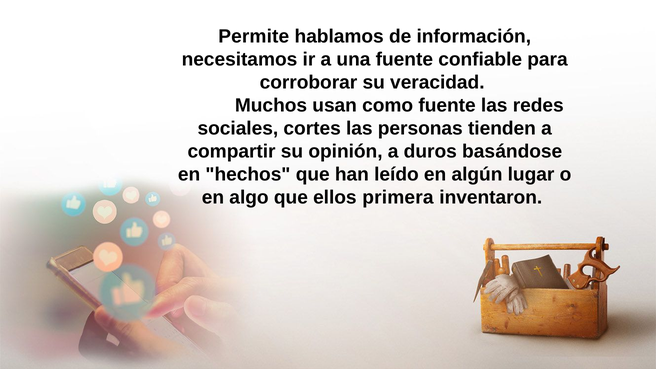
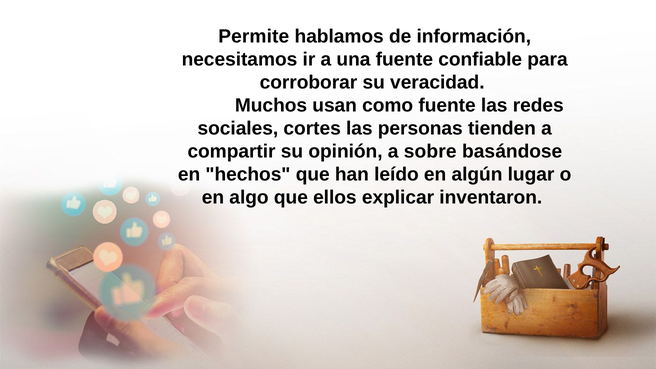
duros: duros -> sobre
primera: primera -> explicar
